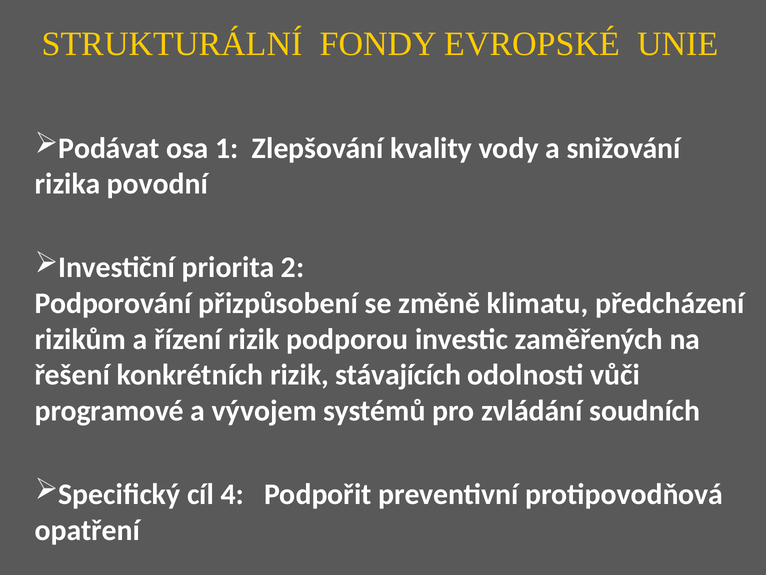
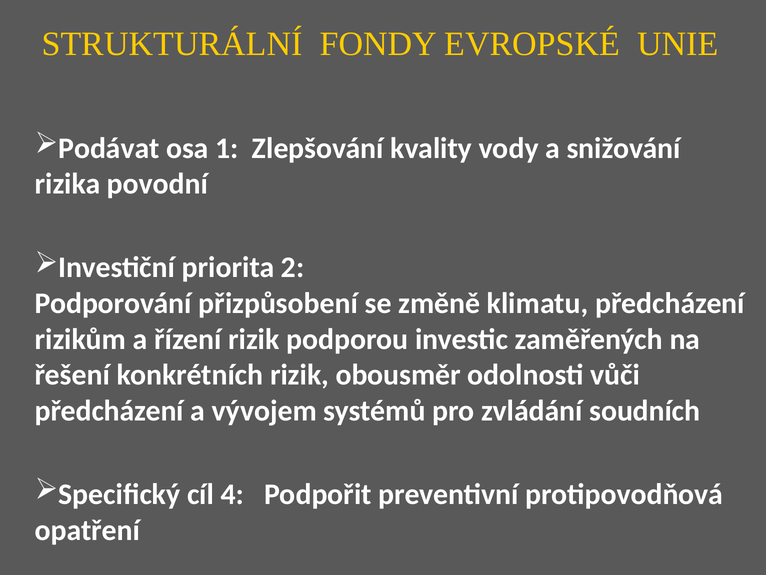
stávajících: stávajících -> obousměr
programové at (109, 410): programové -> předcházení
